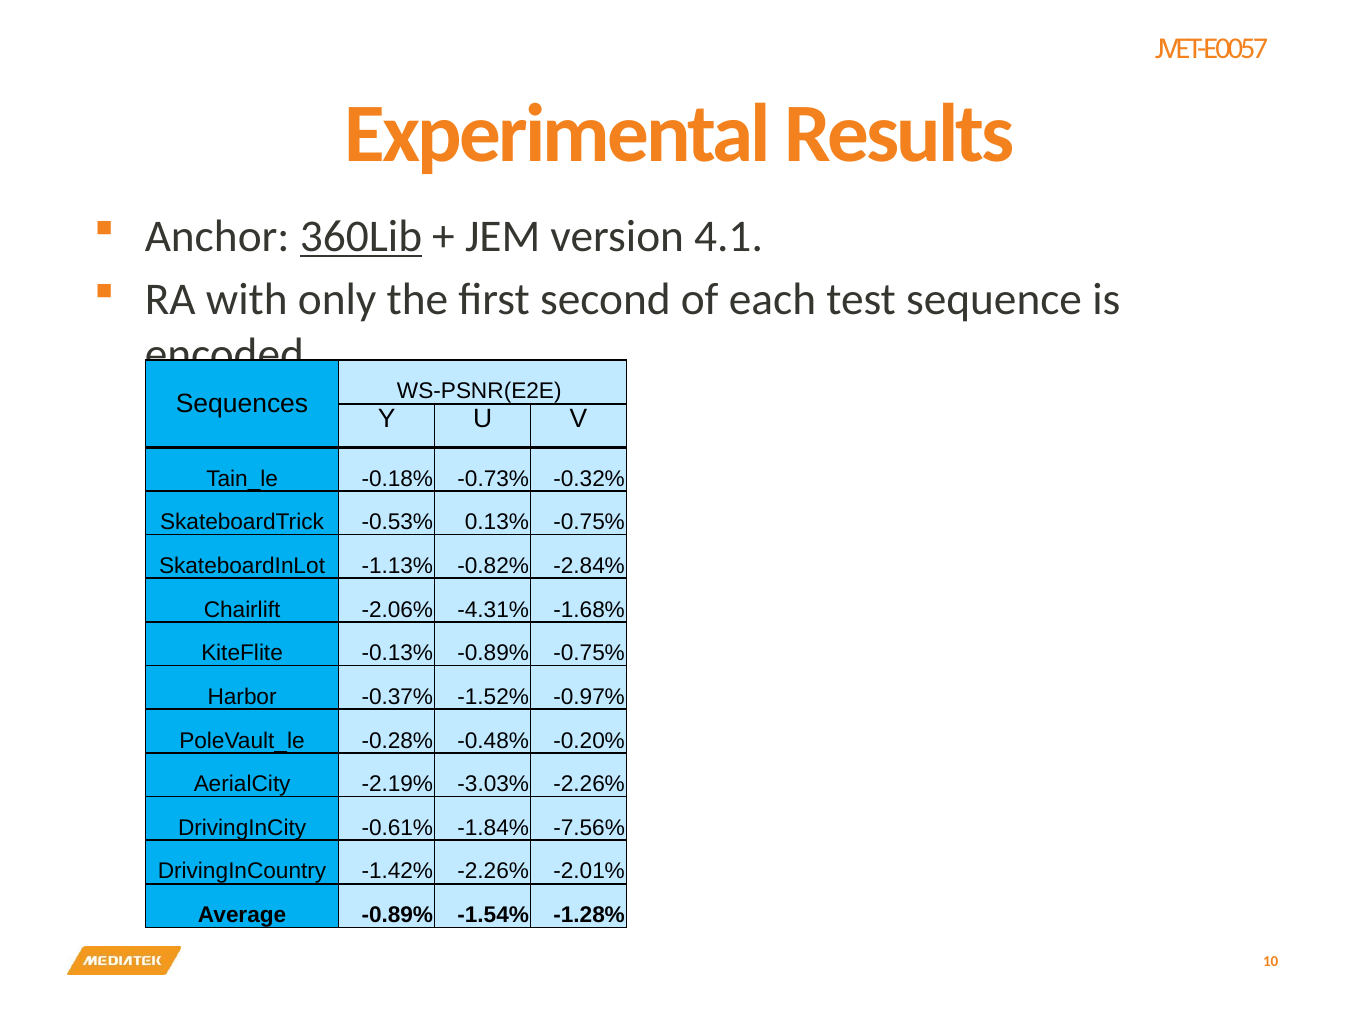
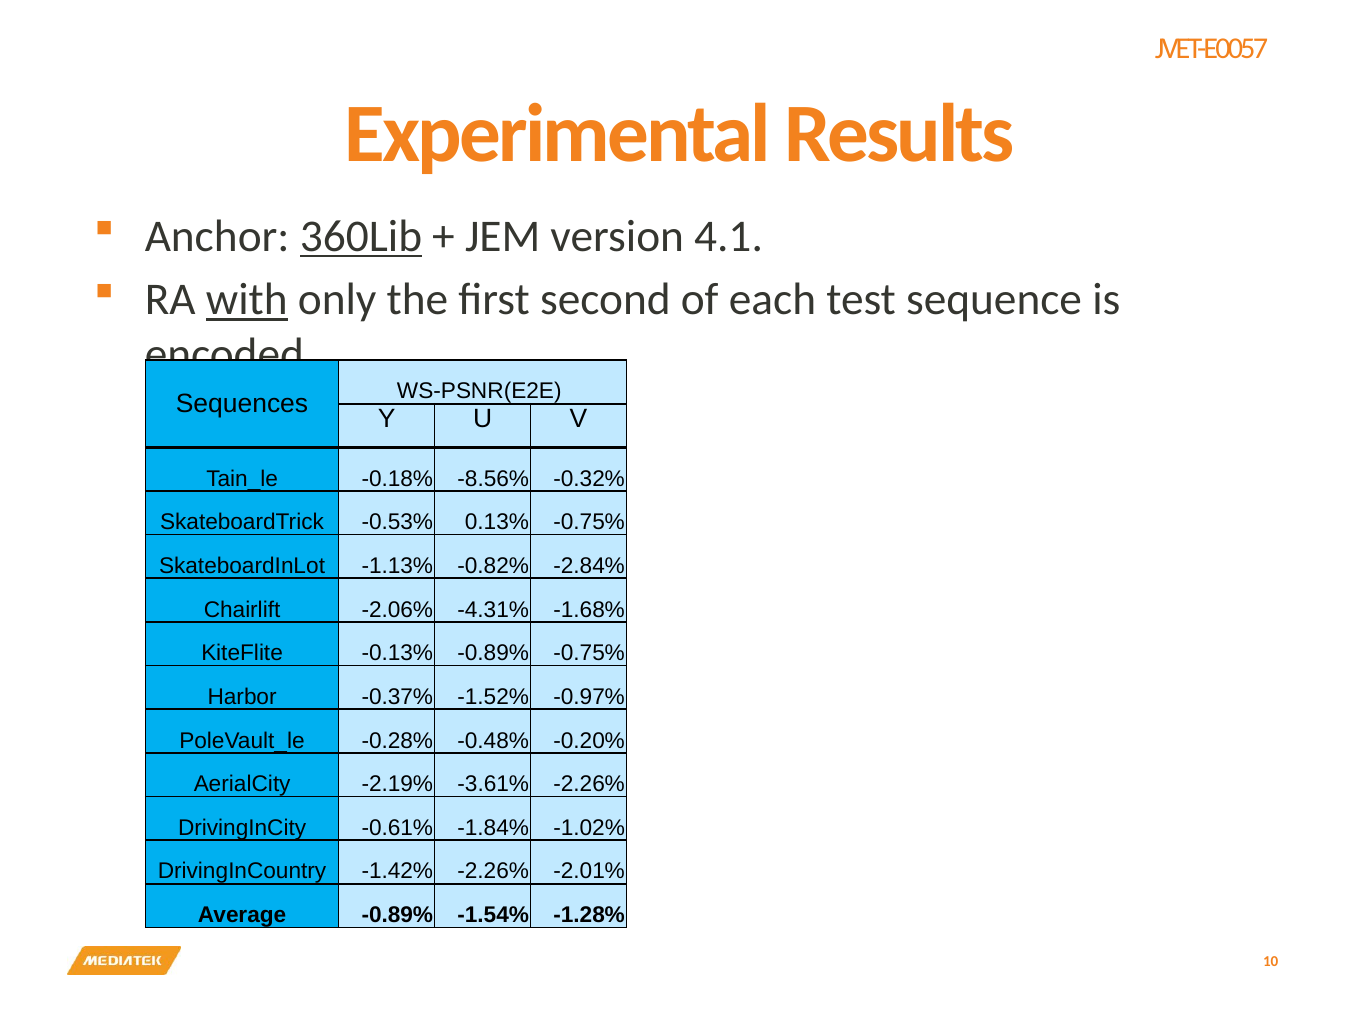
with underline: none -> present
-0.73%: -0.73% -> -8.56%
-3.03%: -3.03% -> -3.61%
-7.56%: -7.56% -> -1.02%
